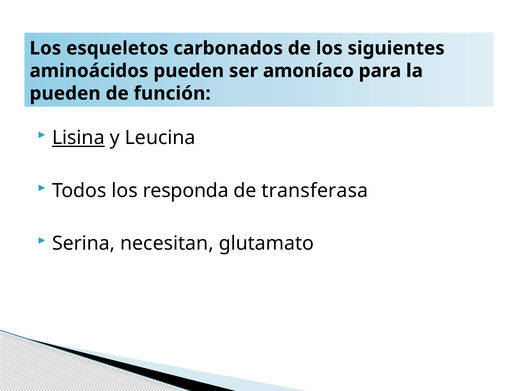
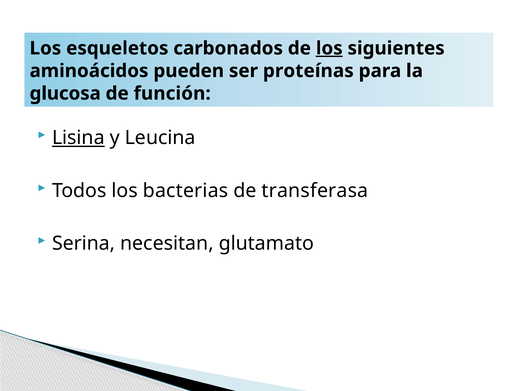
los at (329, 48) underline: none -> present
amoníaco: amoníaco -> proteínas
pueden at (65, 93): pueden -> glucosa
responda: responda -> bacterias
